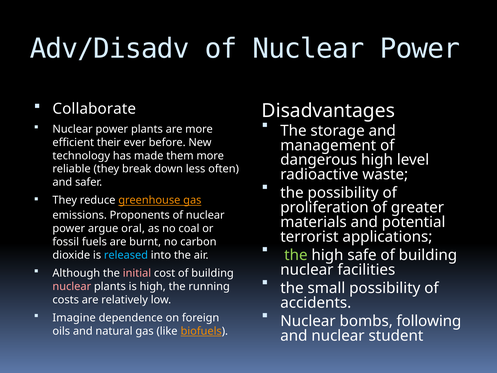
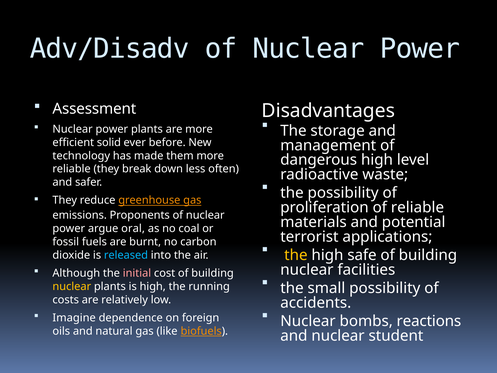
Collaborate: Collaborate -> Assessment
their: their -> solid
of greater: greater -> reliable
the at (296, 255) colour: light green -> yellow
nuclear at (72, 286) colour: pink -> yellow
following: following -> reactions
